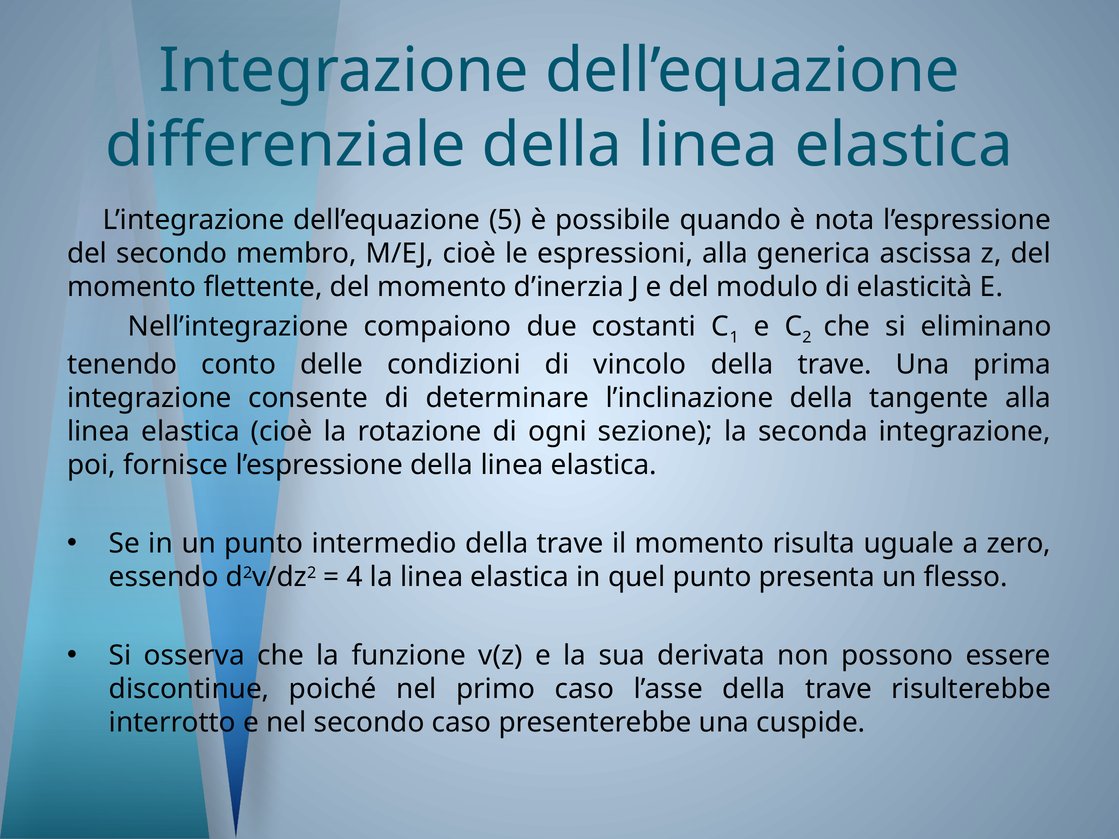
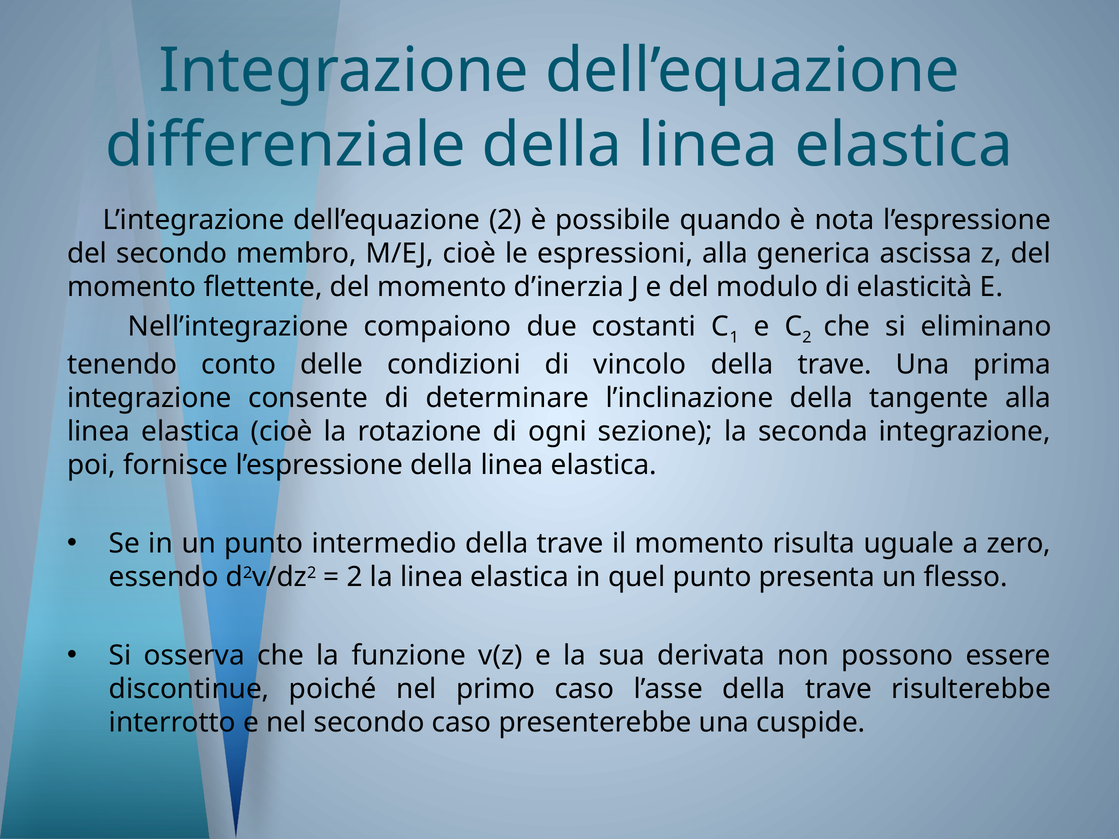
dell’equazione 5: 5 -> 2
4 at (355, 577): 4 -> 2
